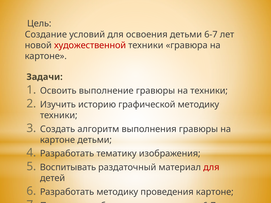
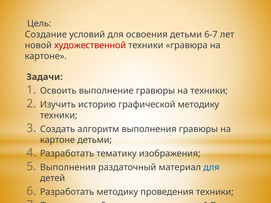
Воспитывать at (68, 168): Воспитывать -> Выполнения
для at (211, 168) colour: red -> blue
проведения картоне: картоне -> техники
